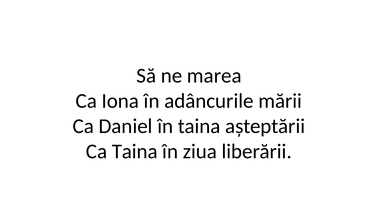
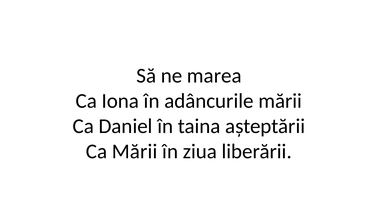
Ca Taina: Taina -> Mării
